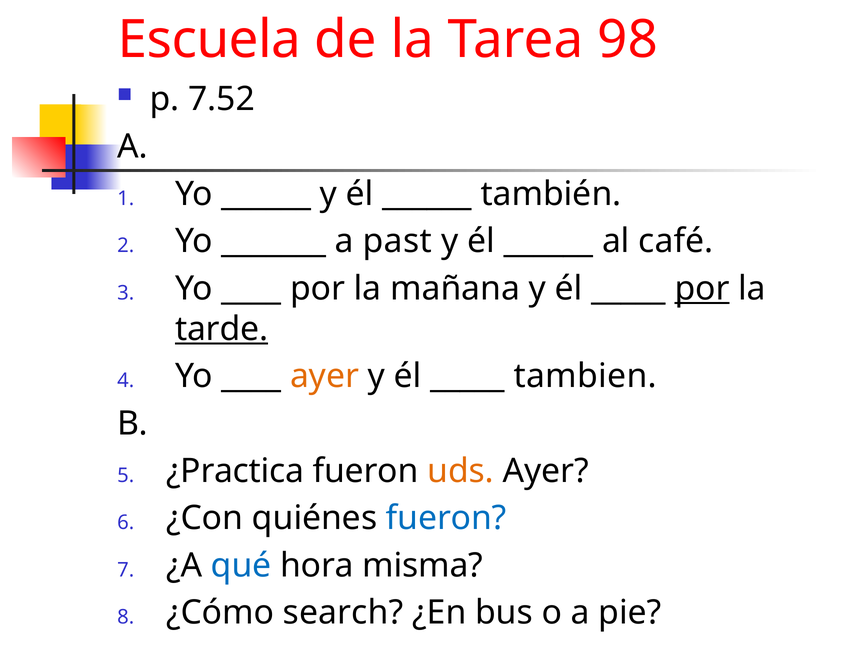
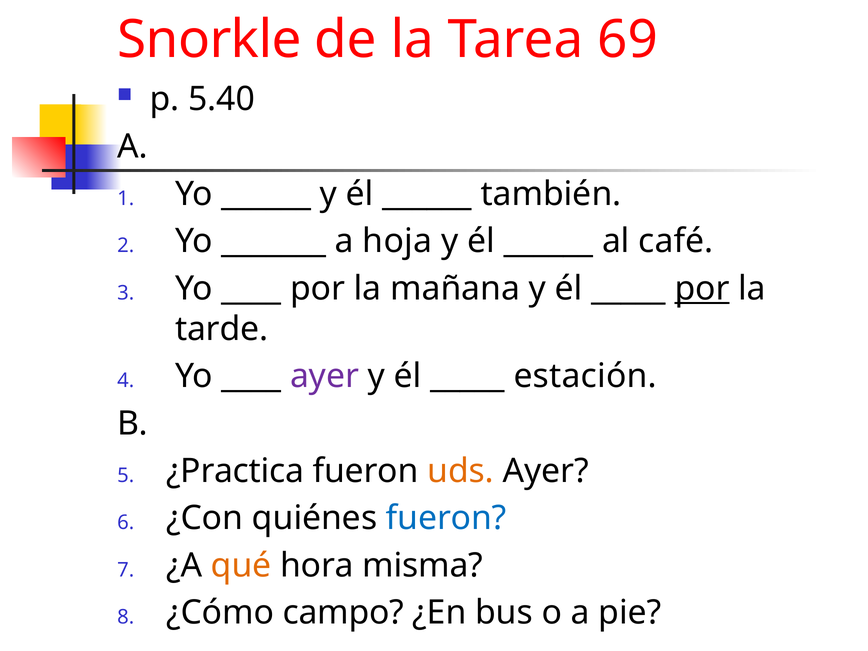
Escuela: Escuela -> Snorkle
98: 98 -> 69
7.52: 7.52 -> 5.40
past: past -> hoja
tarde underline: present -> none
ayer at (325, 376) colour: orange -> purple
tambien: tambien -> estación
qué colour: blue -> orange
search: search -> campo
